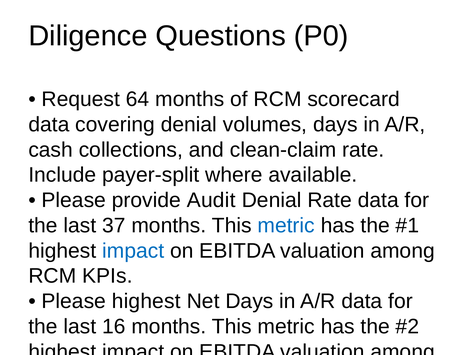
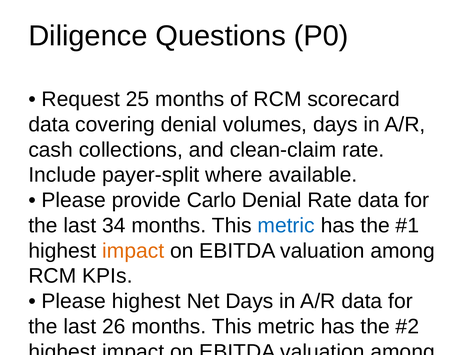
64: 64 -> 25
Audit: Audit -> Carlo
37: 37 -> 34
impact at (133, 251) colour: blue -> orange
16: 16 -> 26
